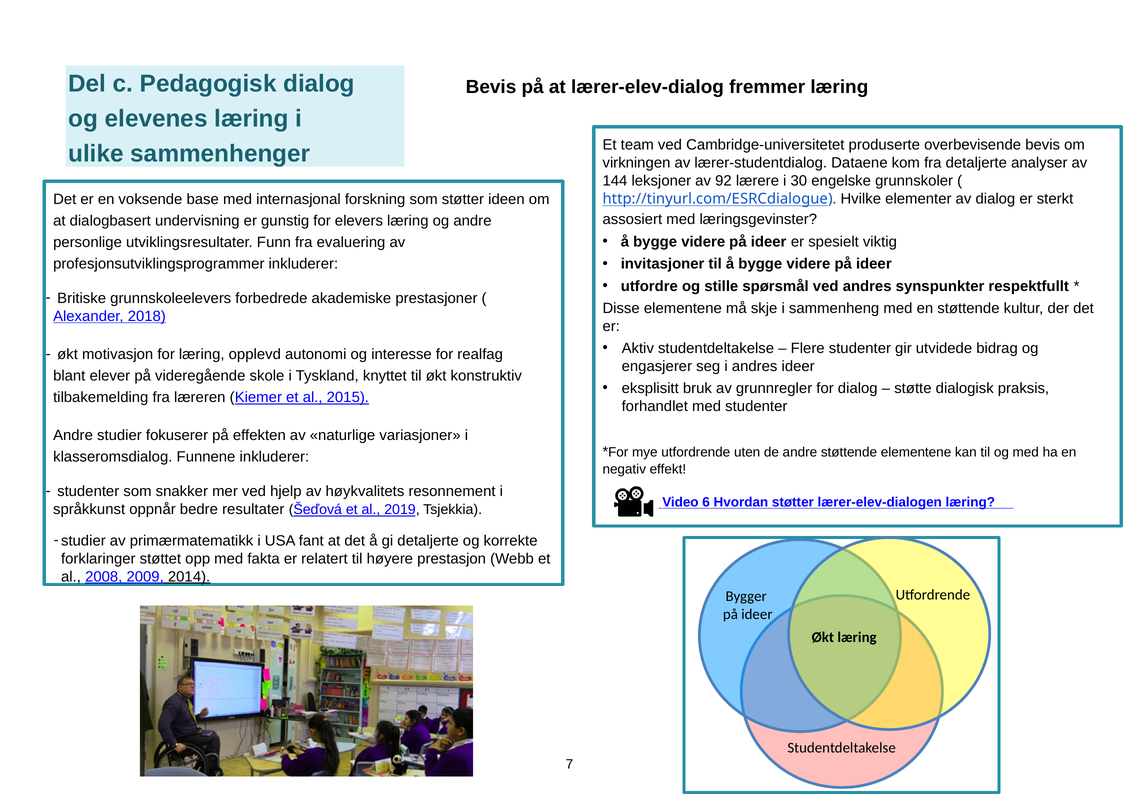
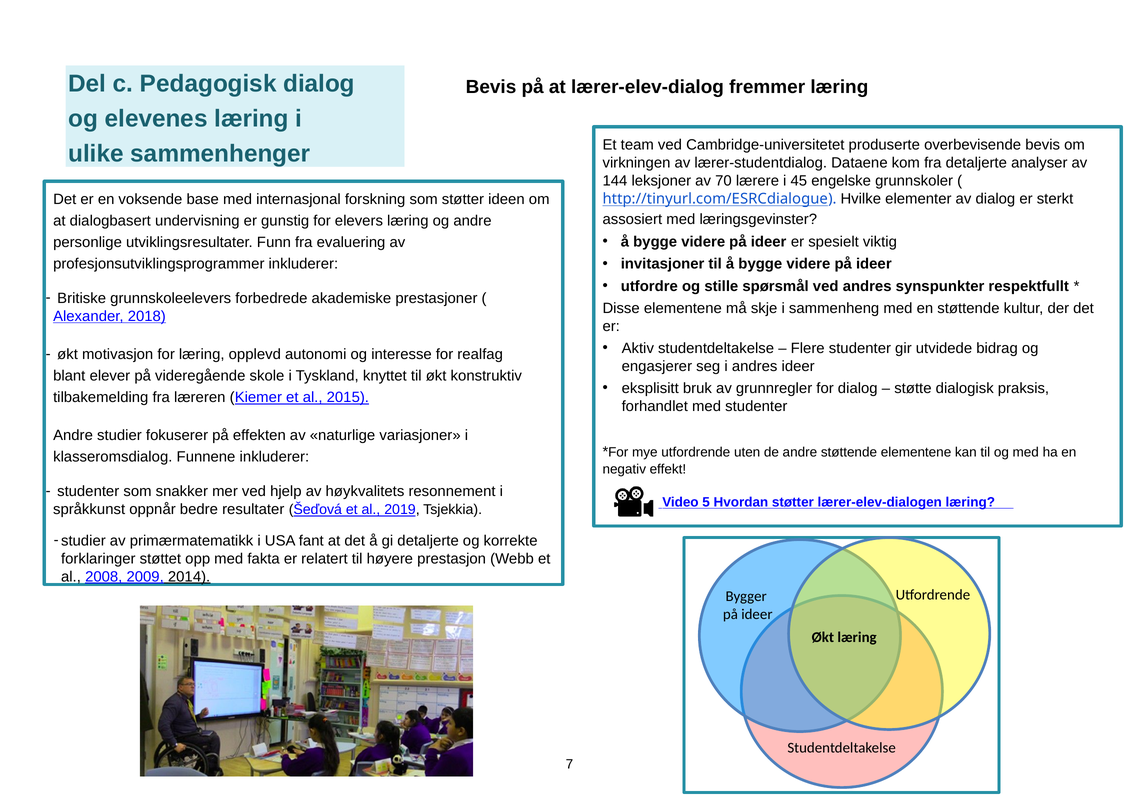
92: 92 -> 70
30: 30 -> 45
6: 6 -> 5
